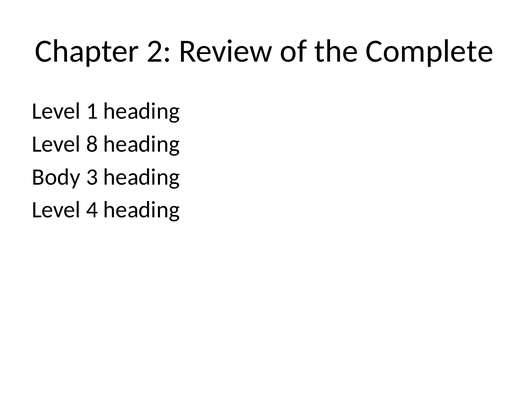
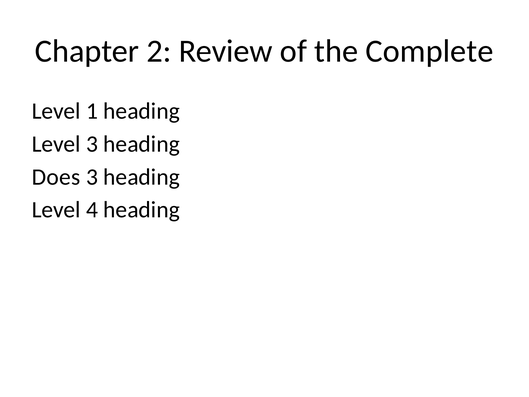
Level 8: 8 -> 3
Body: Body -> Does
